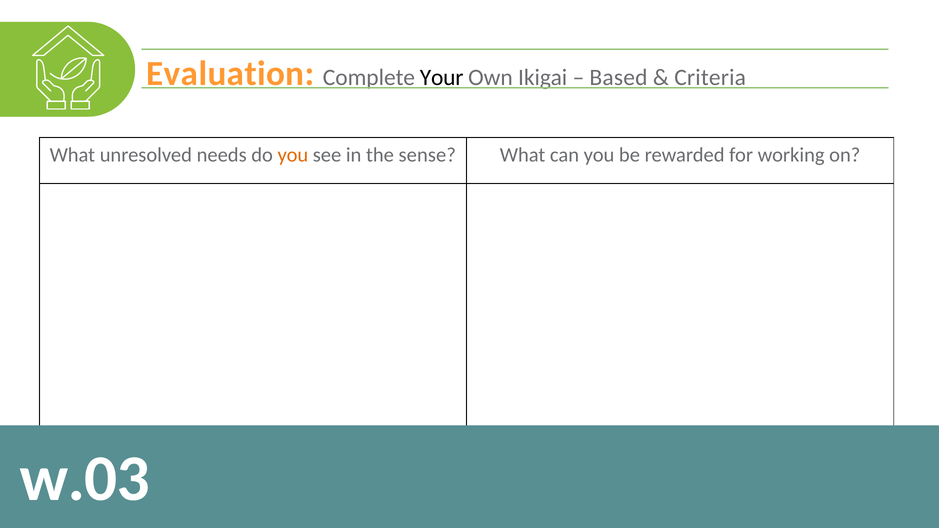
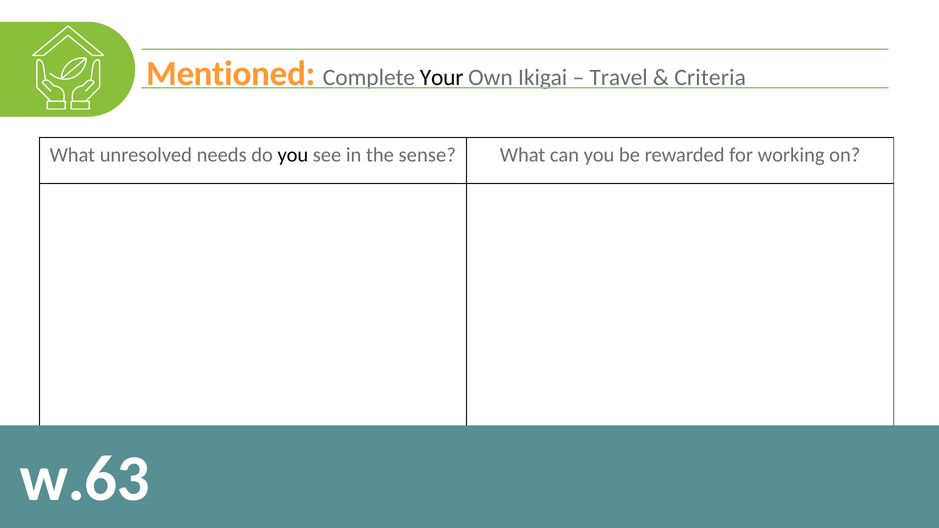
Evaluation: Evaluation -> Mentioned
Based: Based -> Travel
you at (293, 155) colour: orange -> black
w.03: w.03 -> w.63
